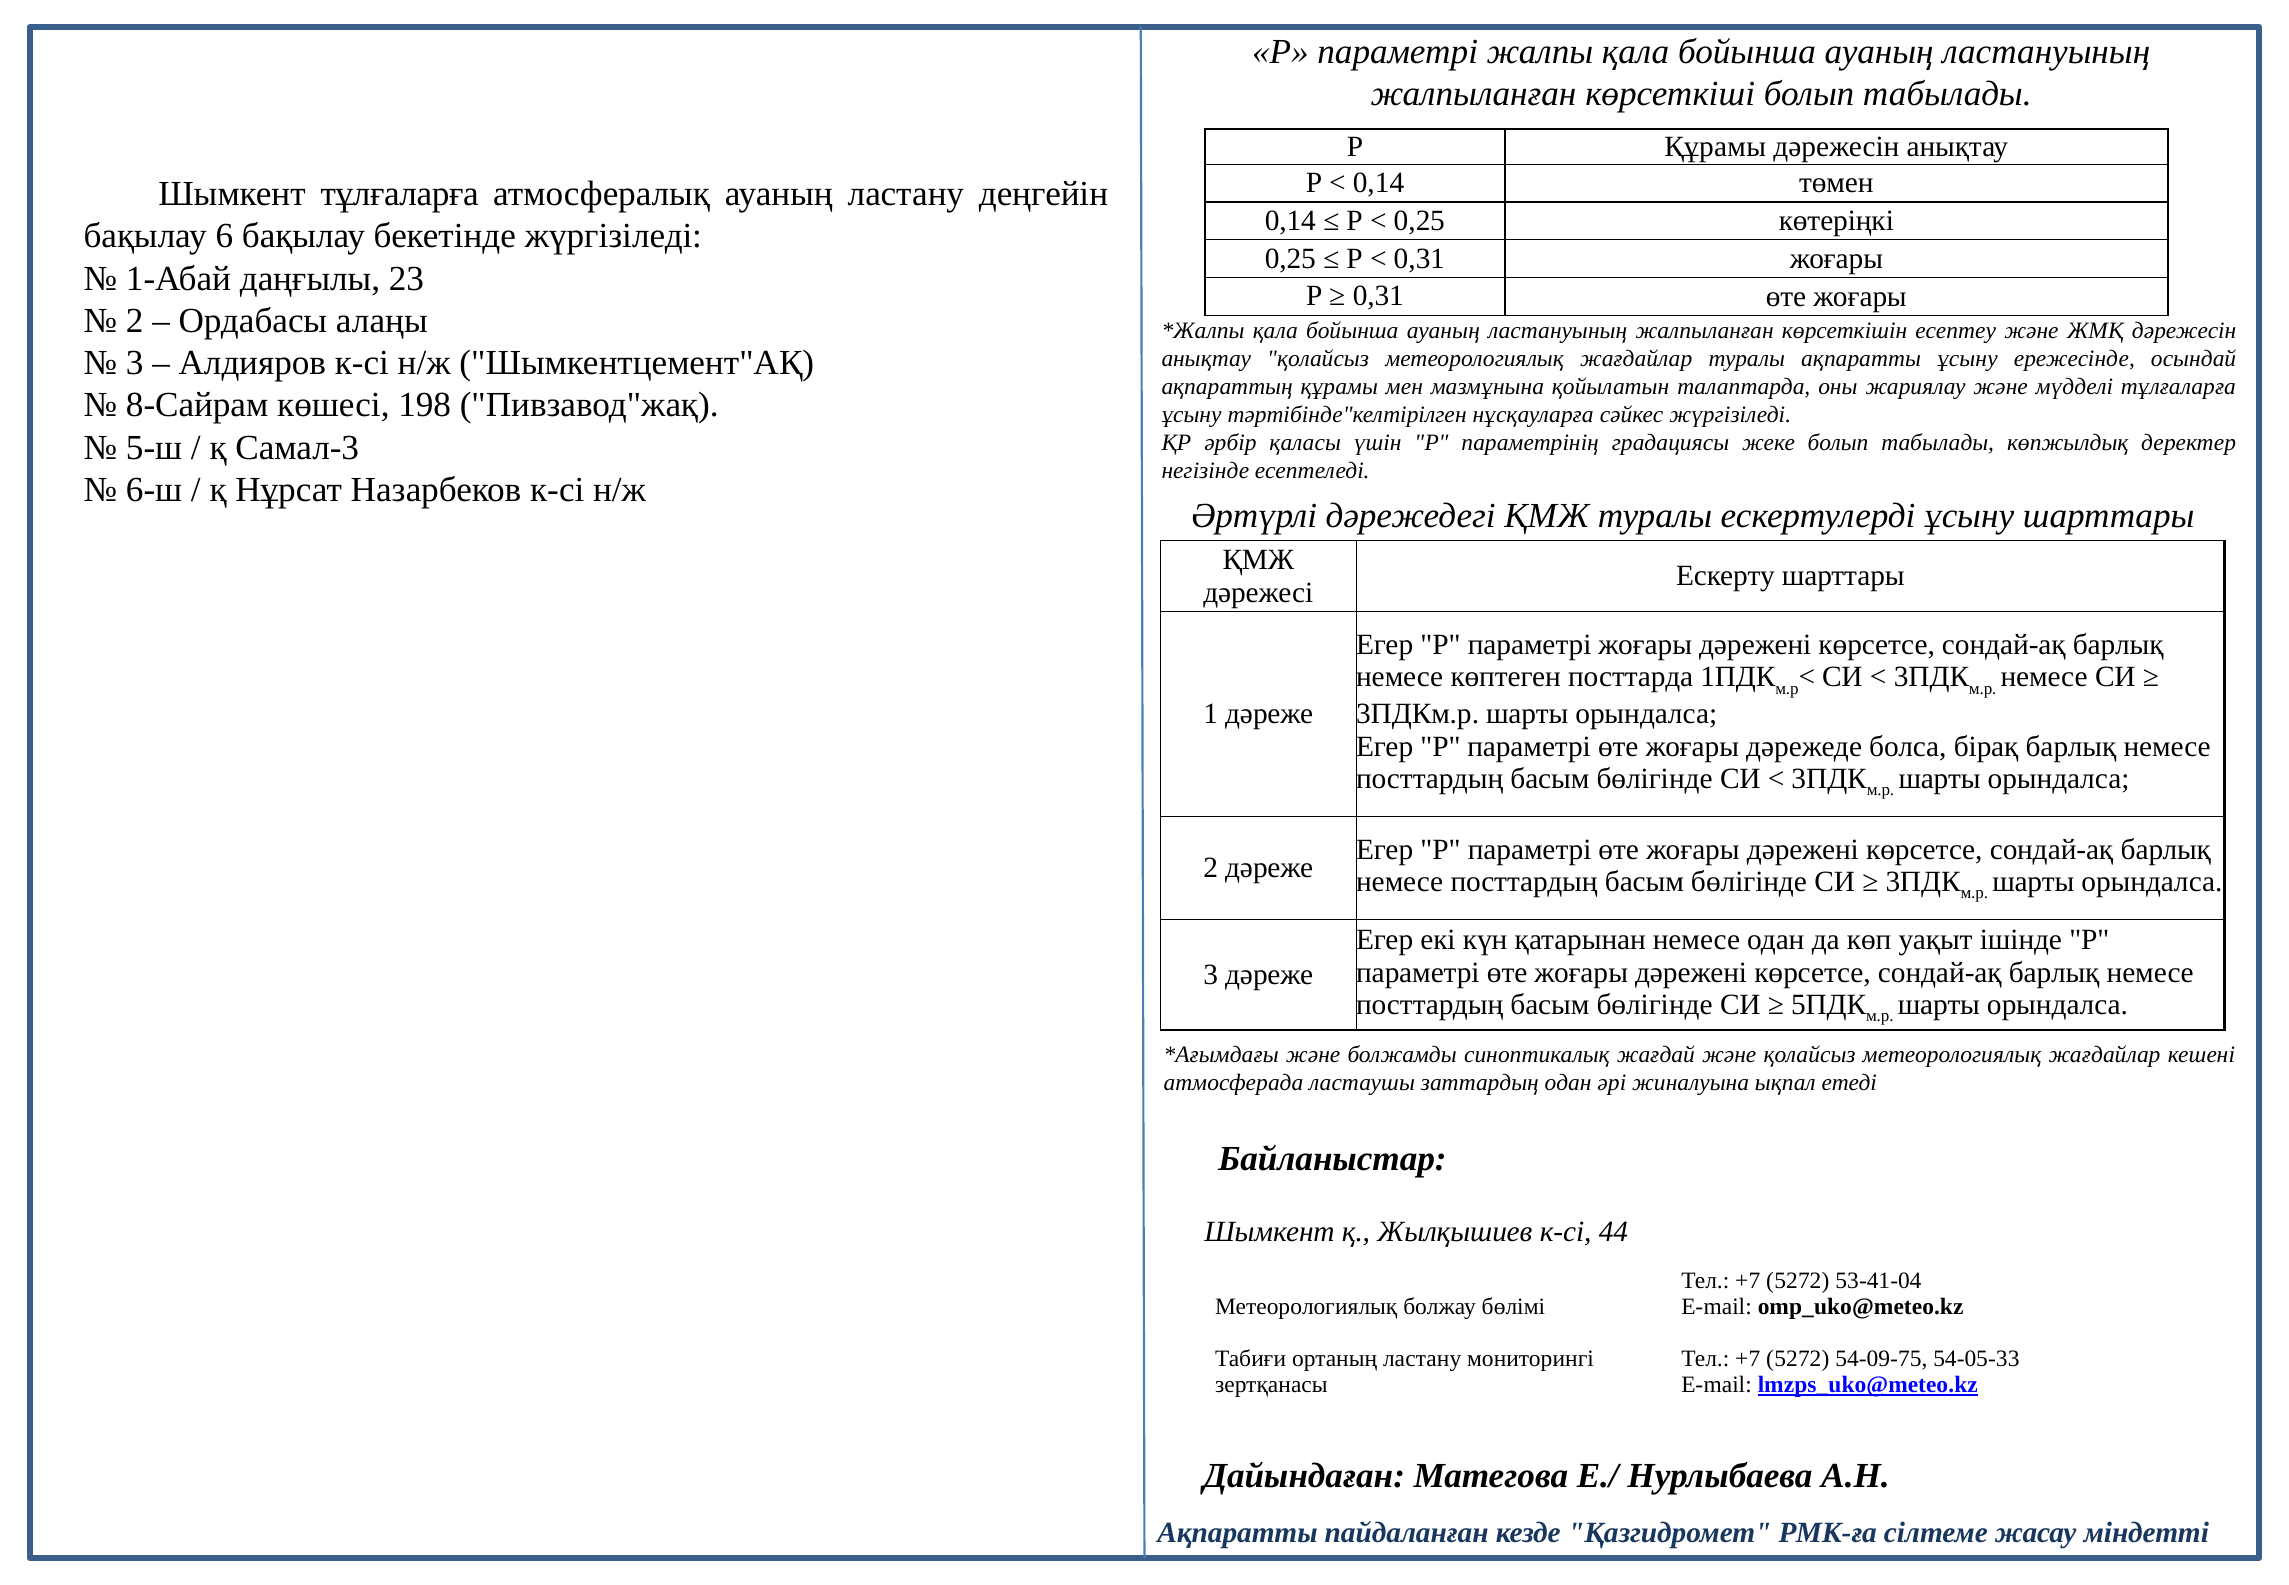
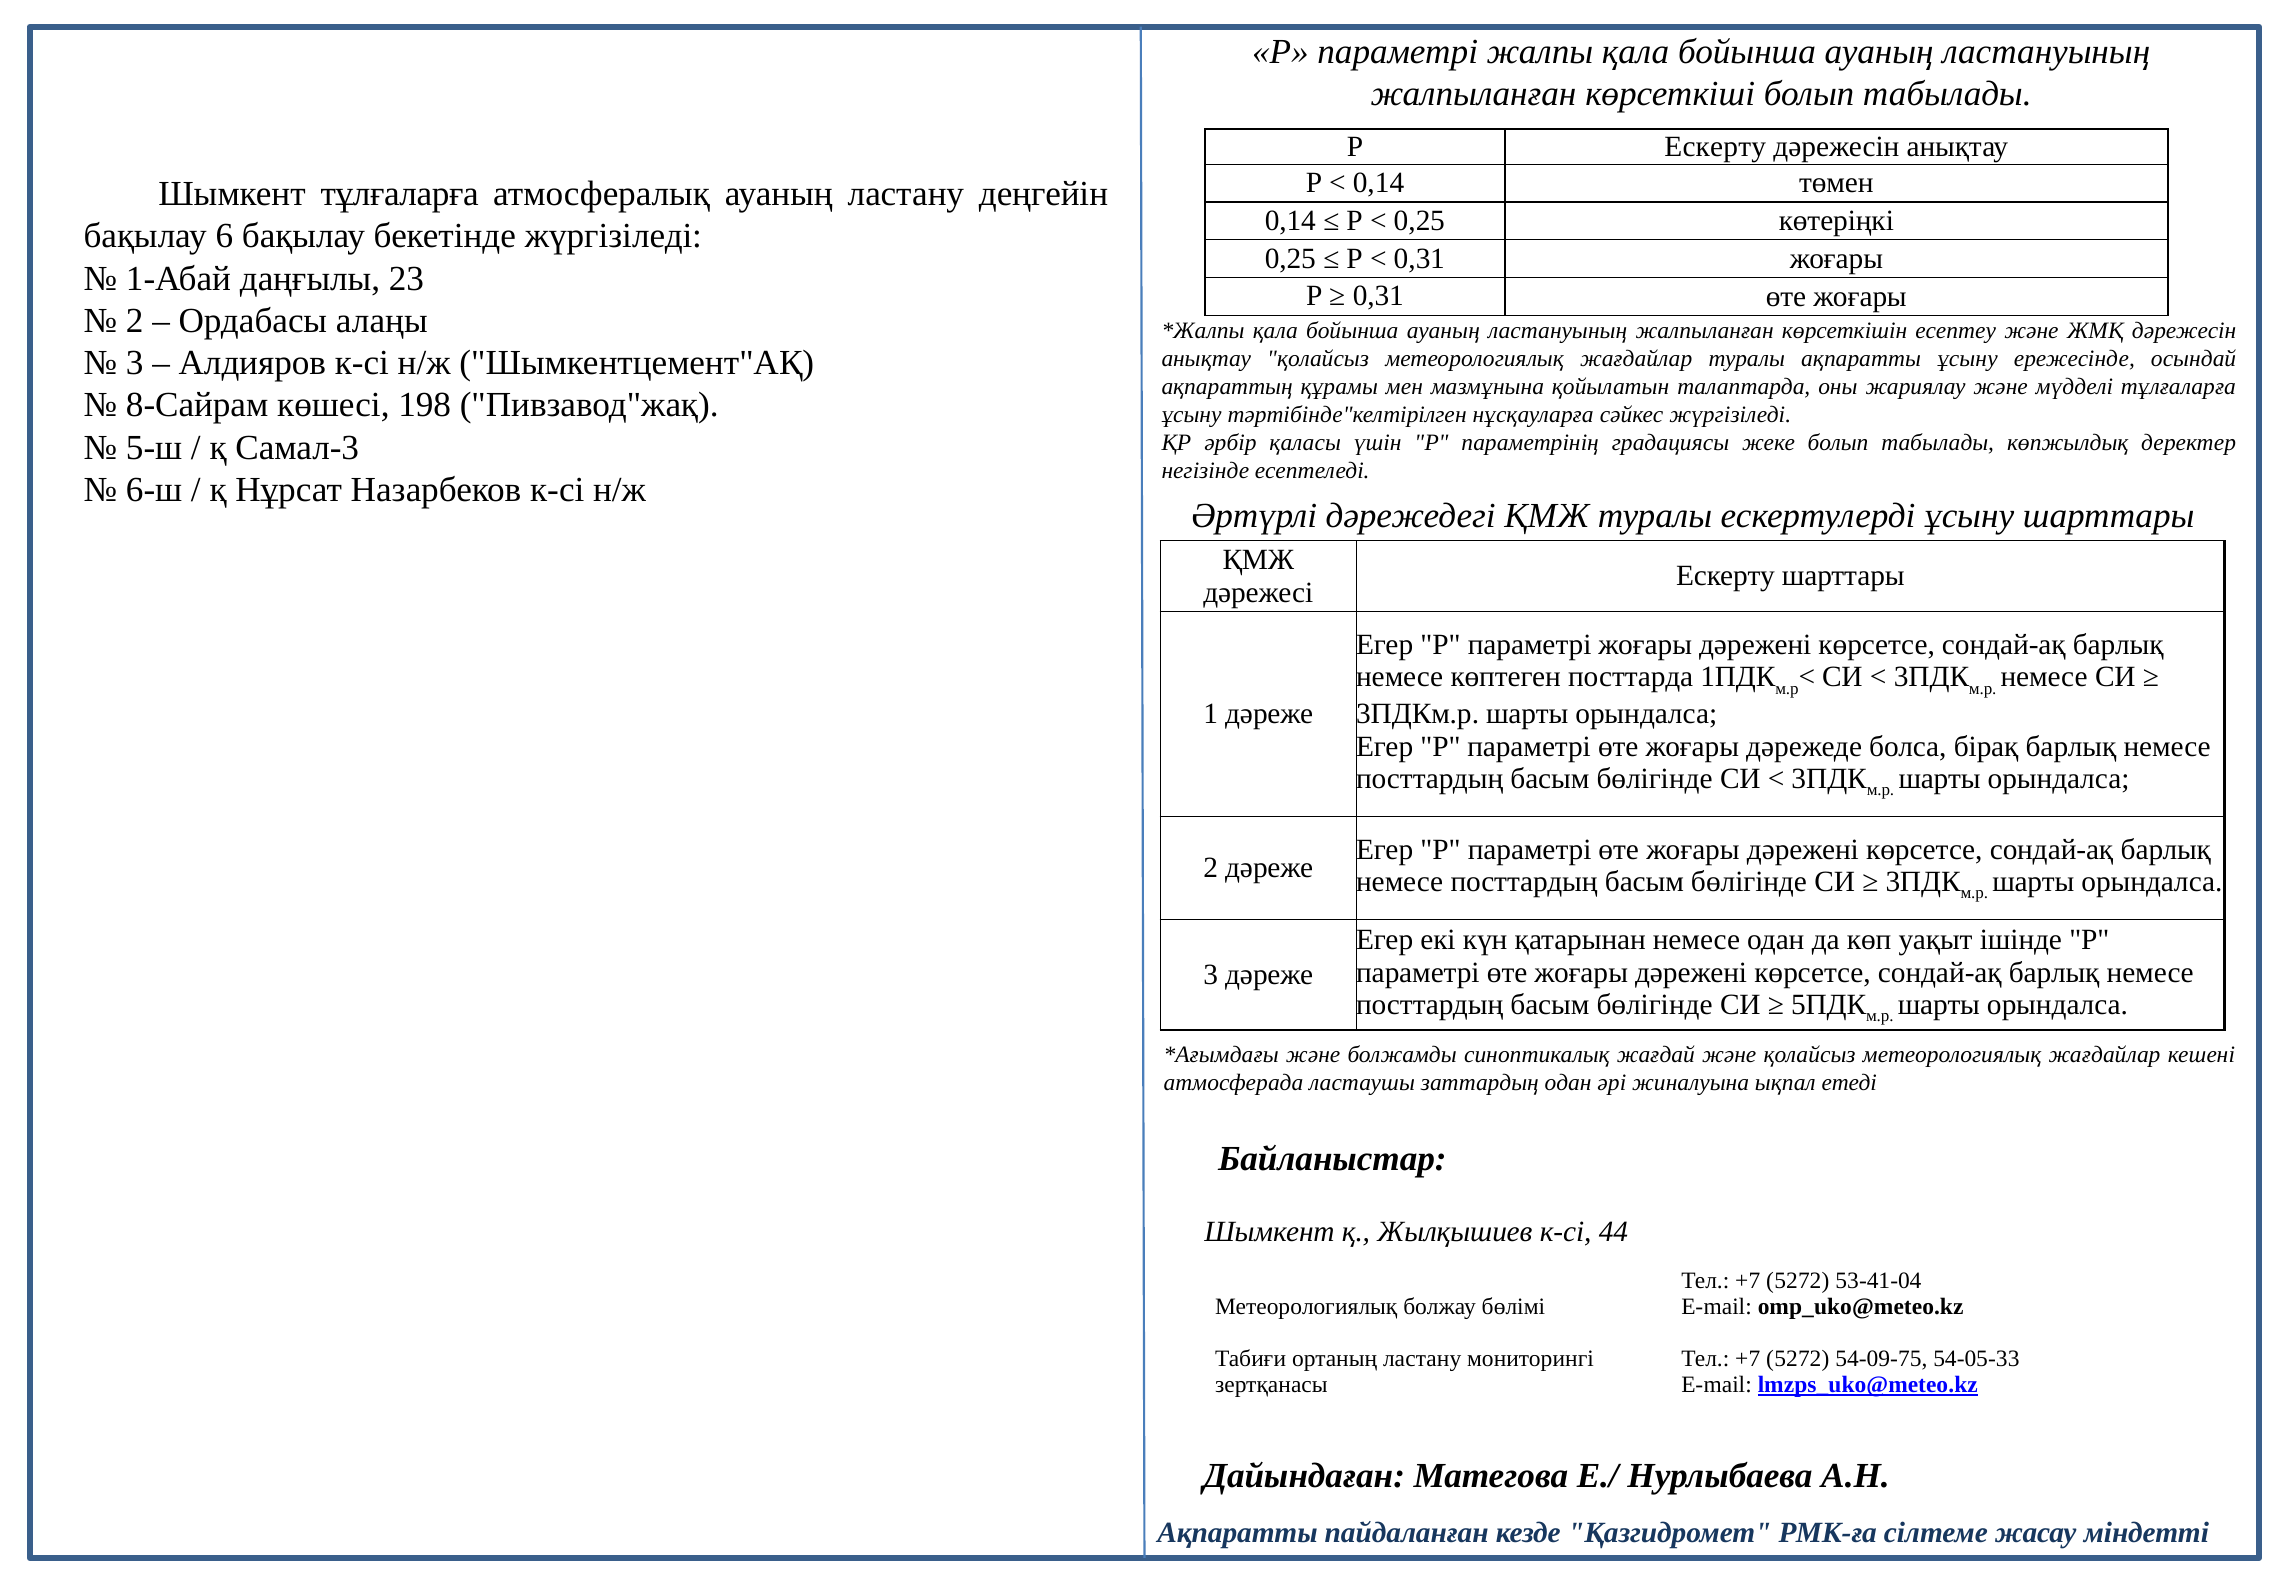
Р Құрамы: Құрамы -> Ескерту
